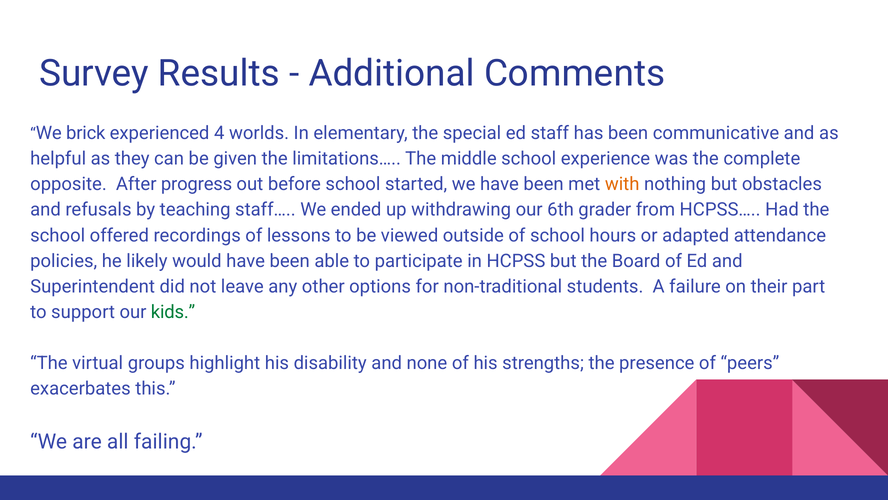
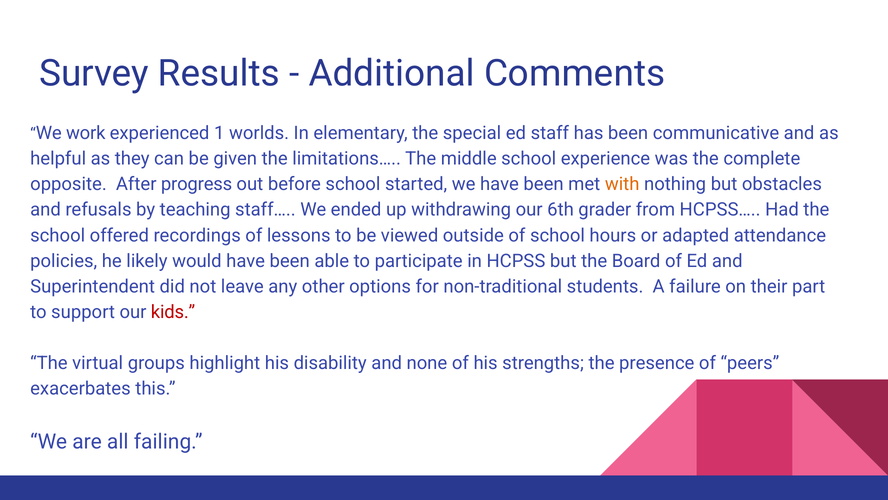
brick: brick -> work
4: 4 -> 1
kids colour: green -> red
